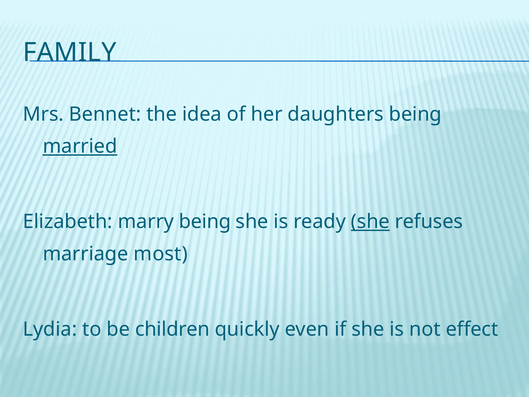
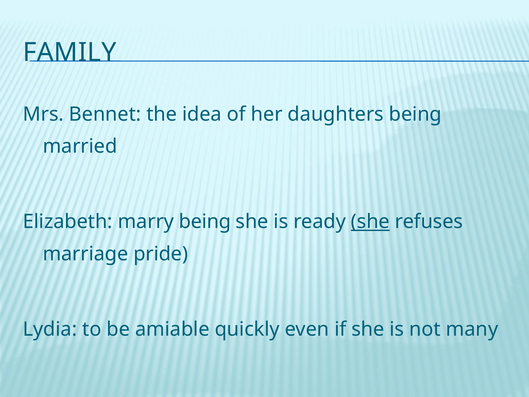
married underline: present -> none
most: most -> pride
children: children -> amiable
effect: effect -> many
